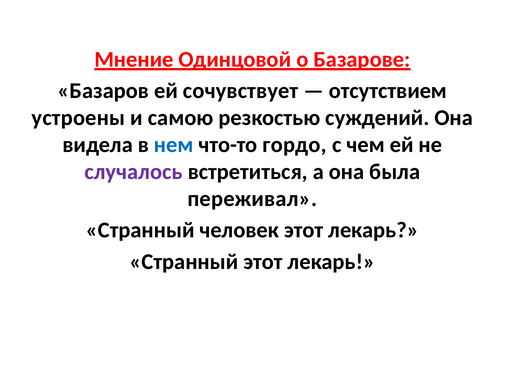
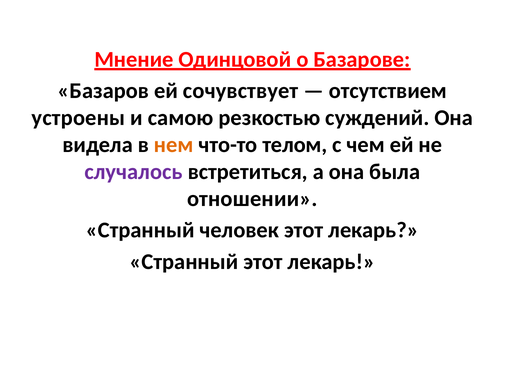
нем colour: blue -> orange
гордо: гордо -> телом
переживал: переживал -> отношении
